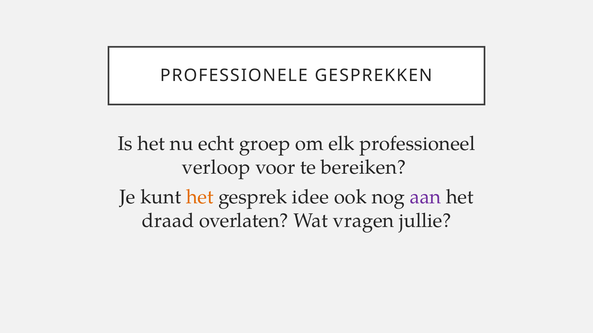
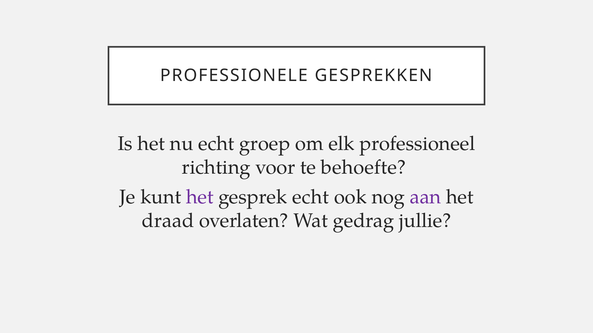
verloop: verloop -> richting
bereiken: bereiken -> behoefte
het at (200, 197) colour: orange -> purple
gesprek idee: idee -> echt
vragen: vragen -> gedrag
